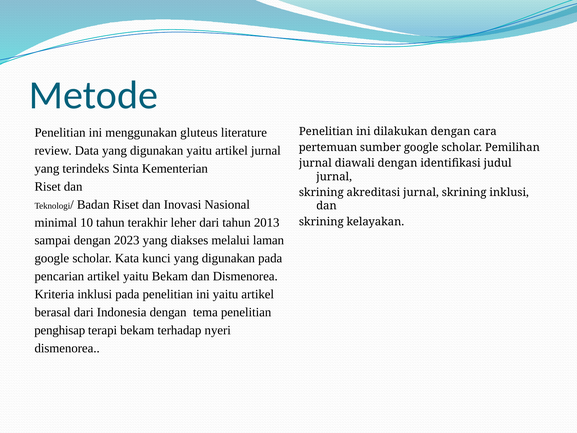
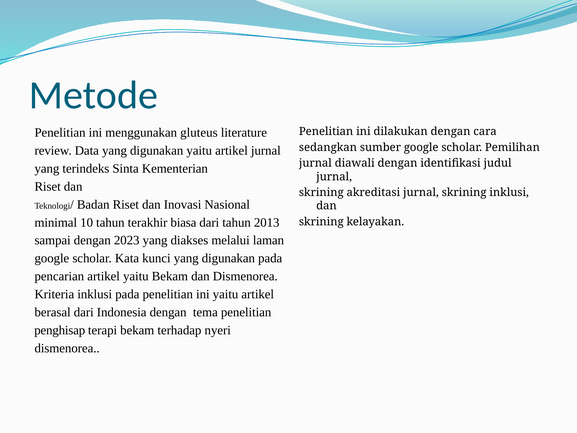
pertemuan: pertemuan -> sedangkan
leher: leher -> biasa
